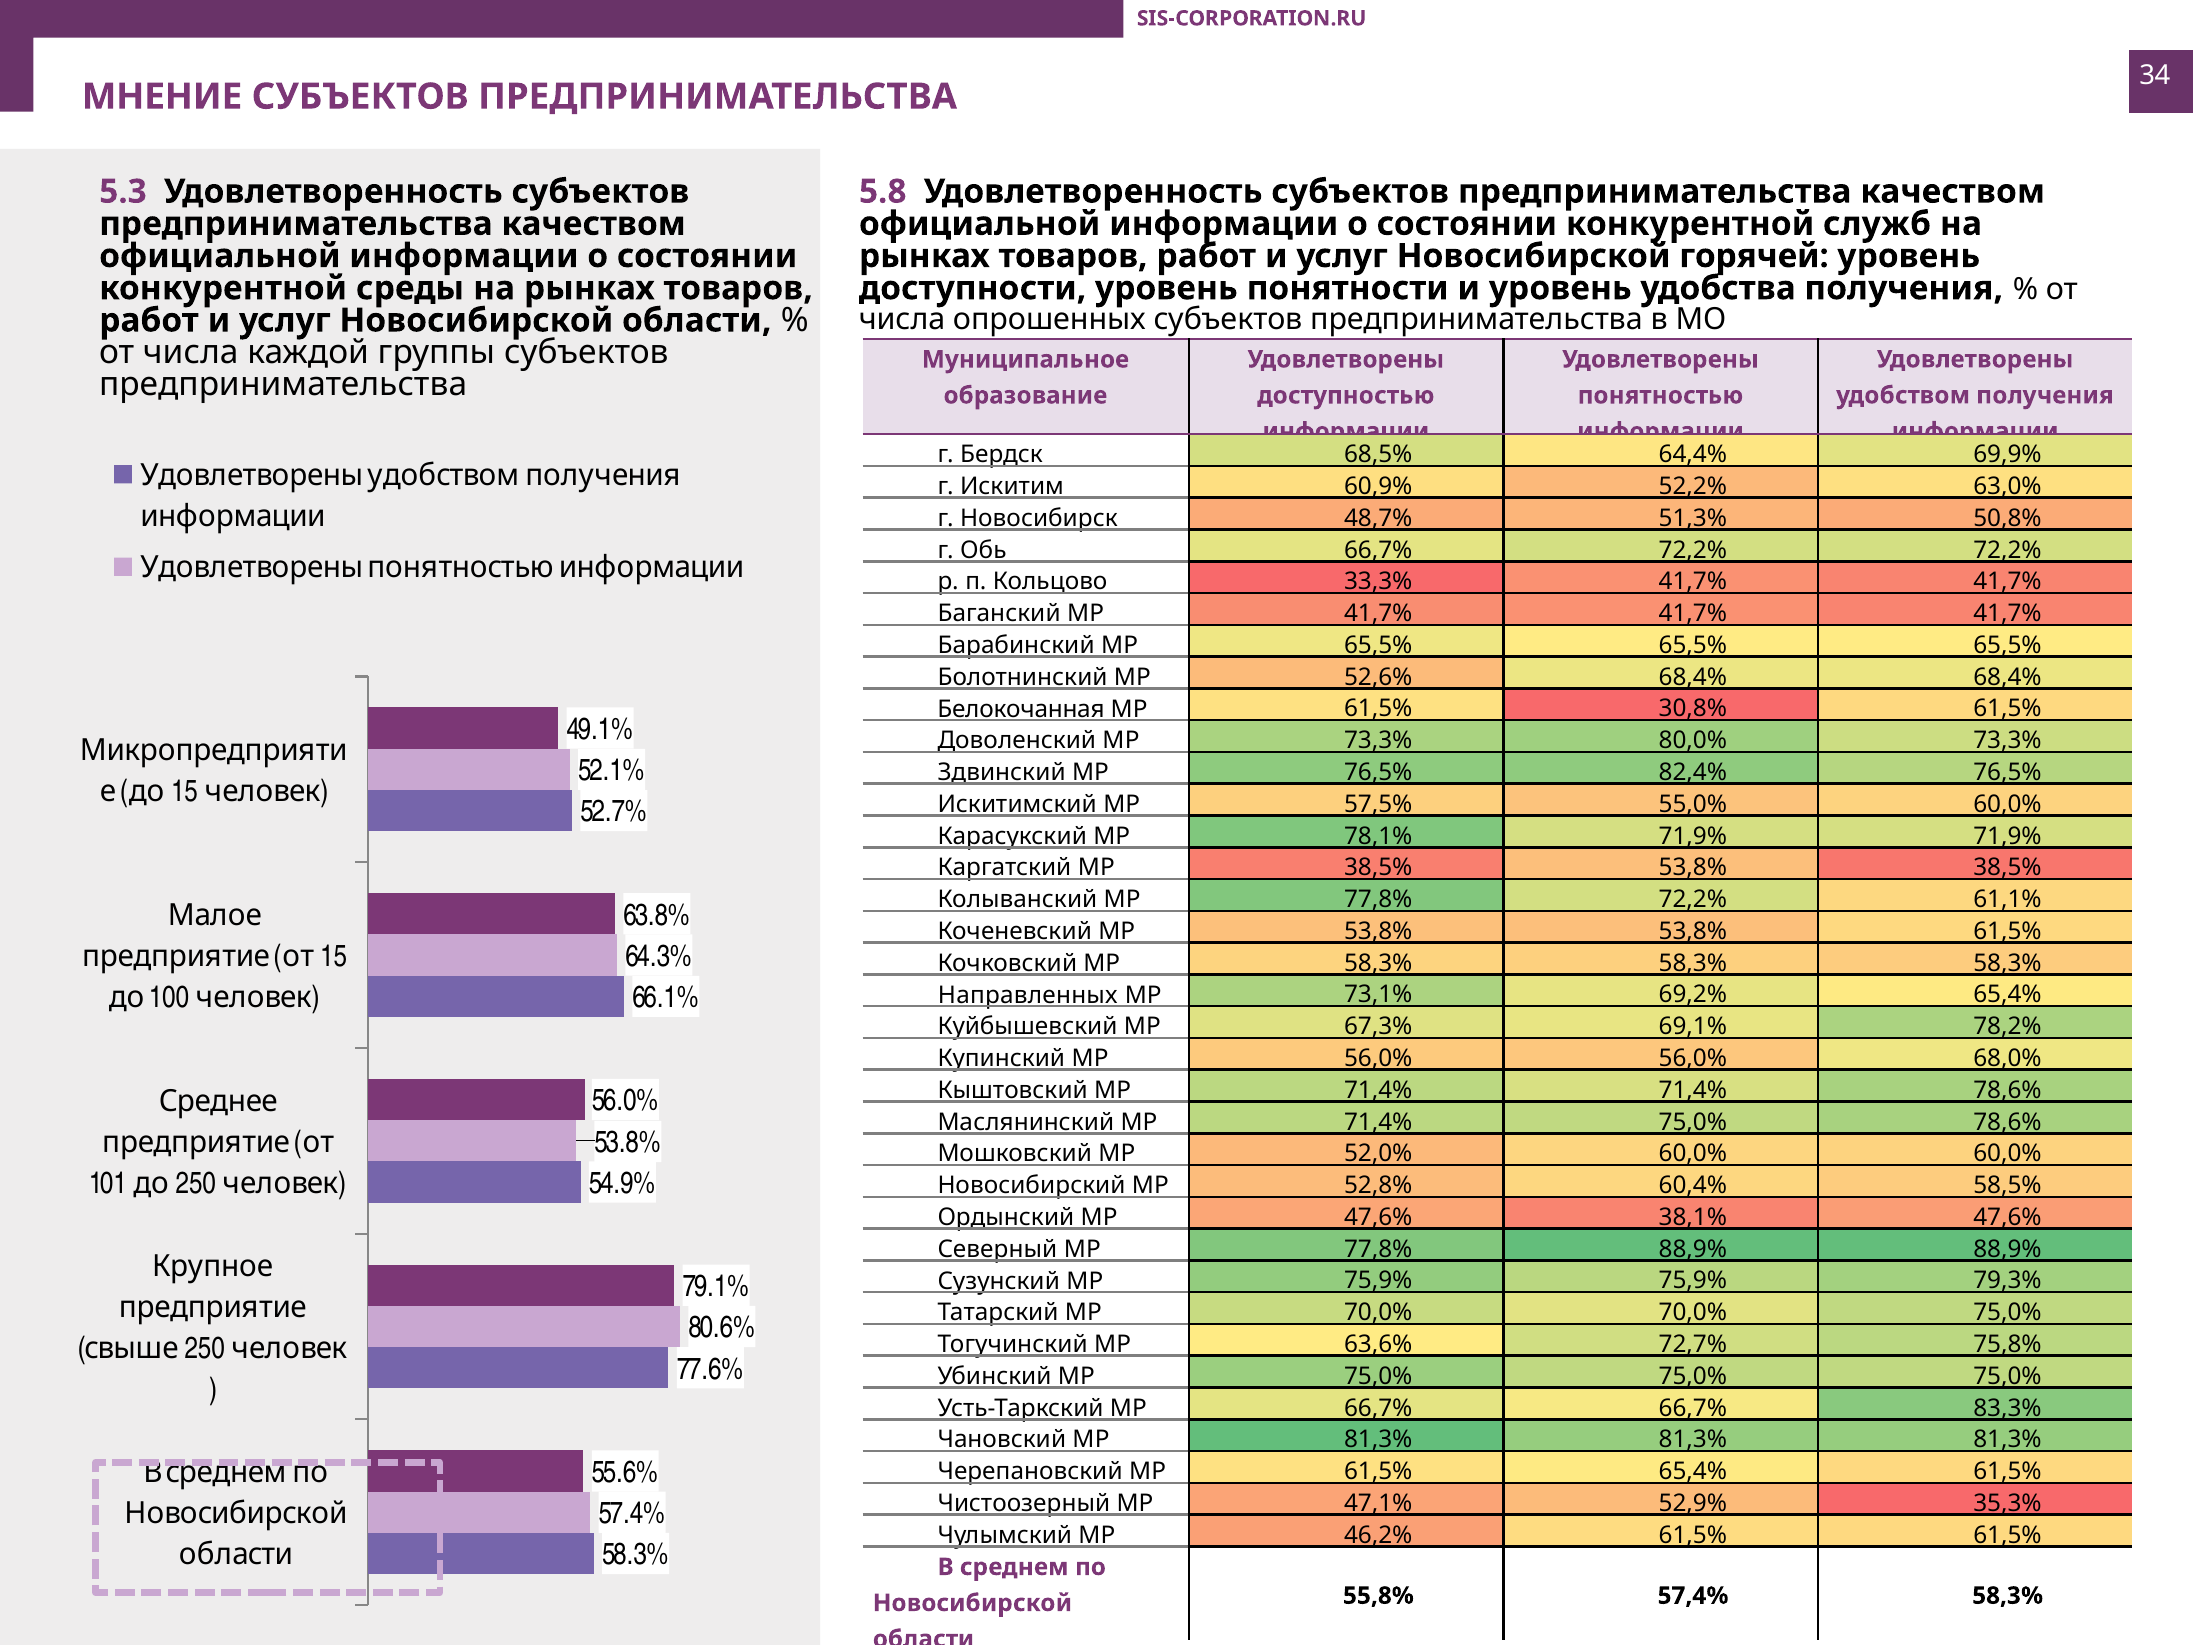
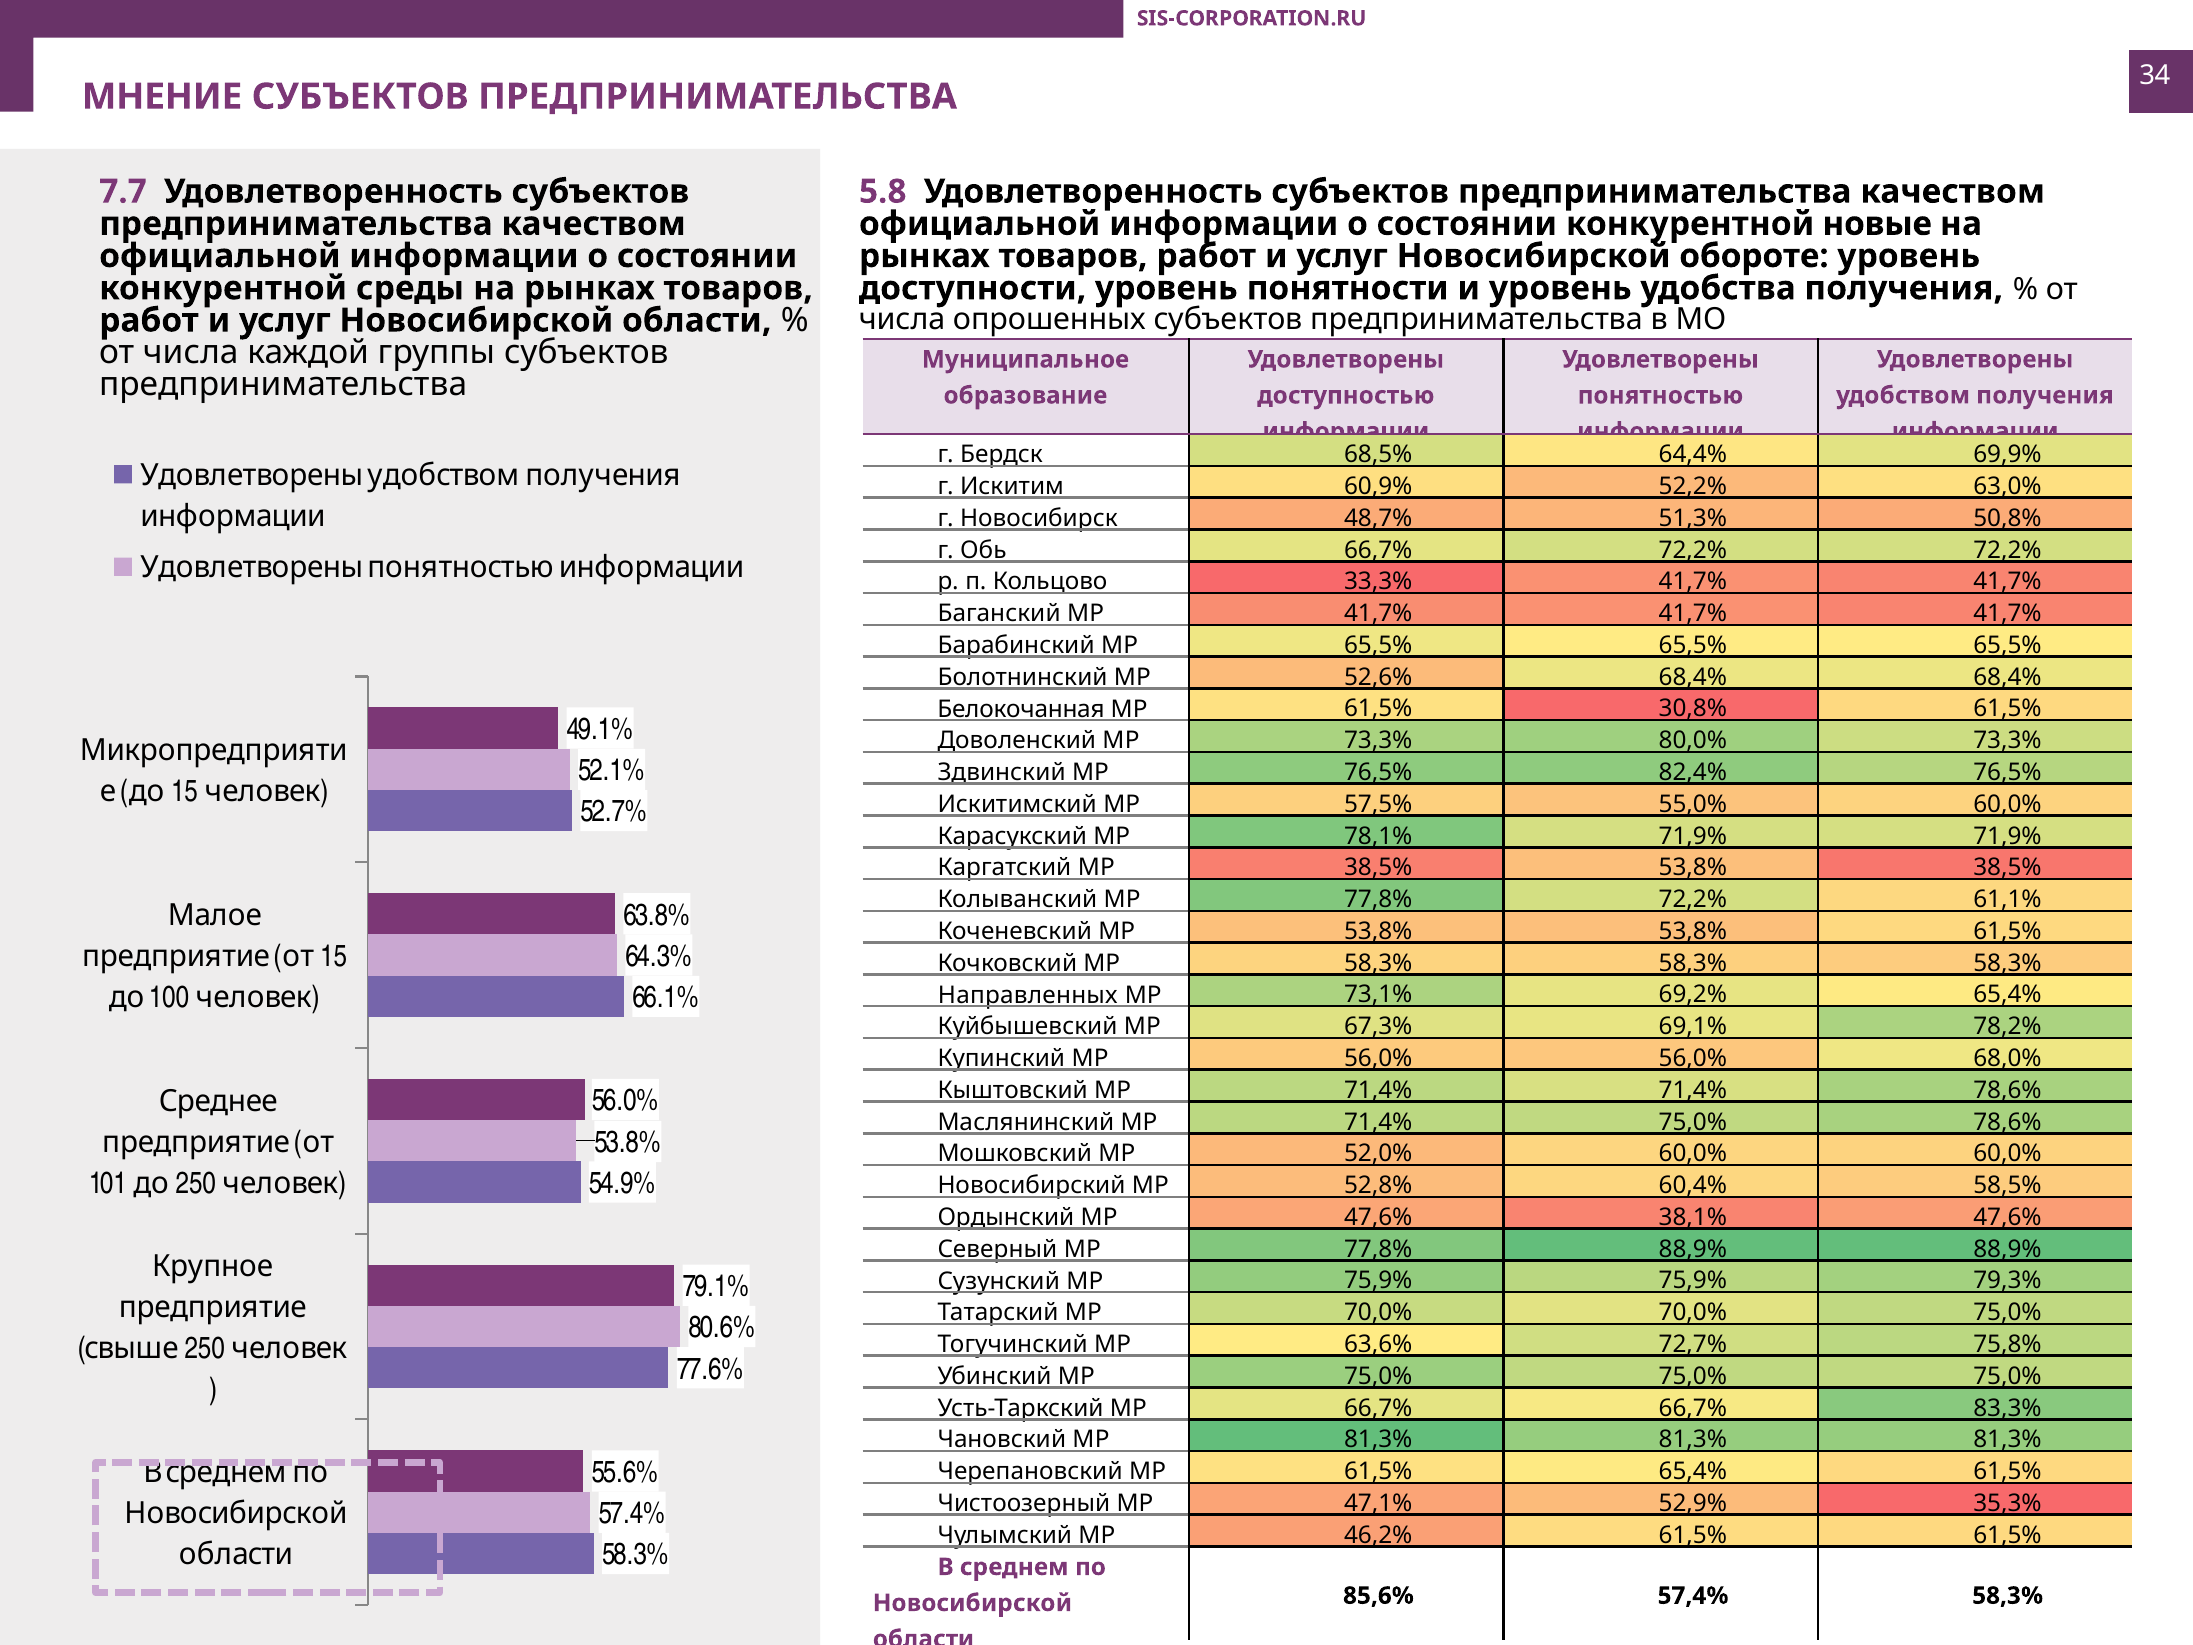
5.3: 5.3 -> 7.7
служб: служб -> новые
горячей: горячей -> обороте
55,8%: 55,8% -> 85,6%
